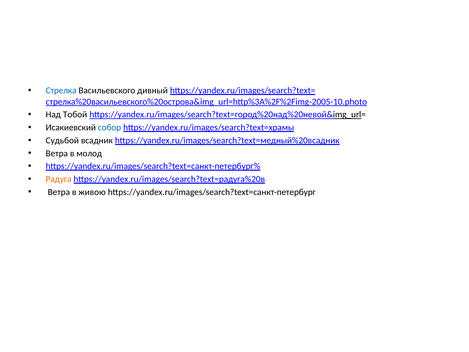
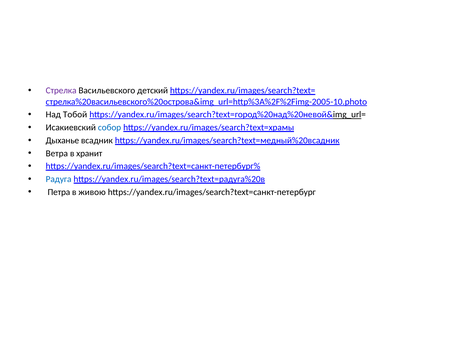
Стрелка colour: blue -> purple
дивный: дивный -> детский
Судьбой: Судьбой -> Дыханье
молод: молод -> хранит
Радуга colour: orange -> blue
Ветра at (59, 192): Ветра -> Петра
